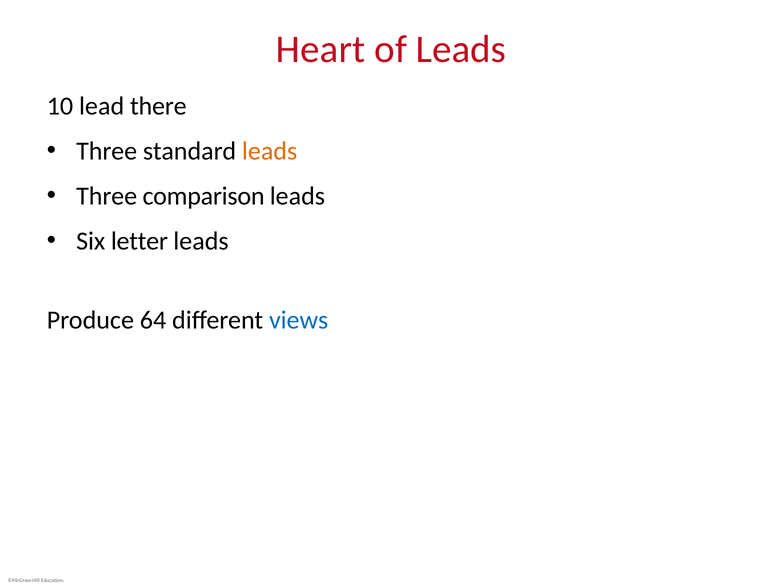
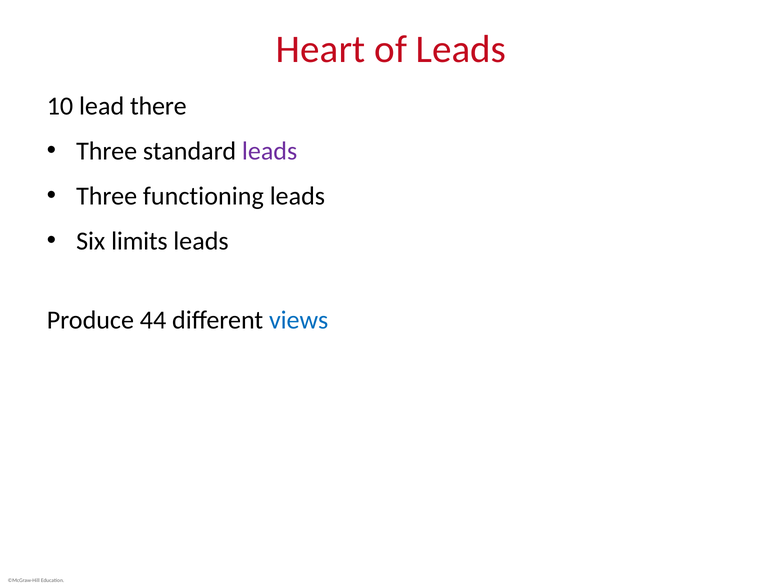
leads at (270, 151) colour: orange -> purple
comparison: comparison -> functioning
letter: letter -> limits
64: 64 -> 44
